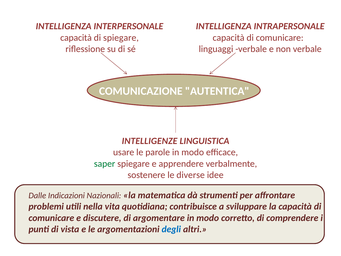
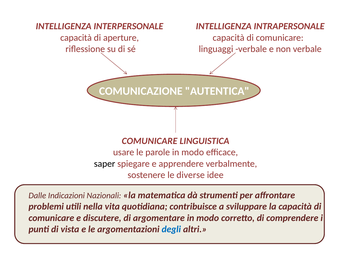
di spiegare: spiegare -> aperture
INTELLIGENZE at (150, 141): INTELLIGENZE -> COMUNICARE
saper colour: green -> black
